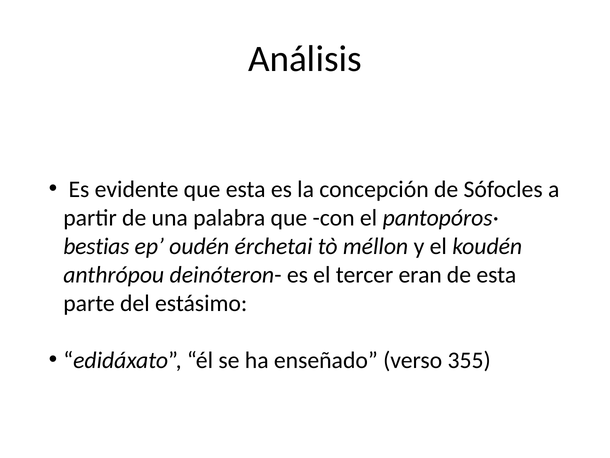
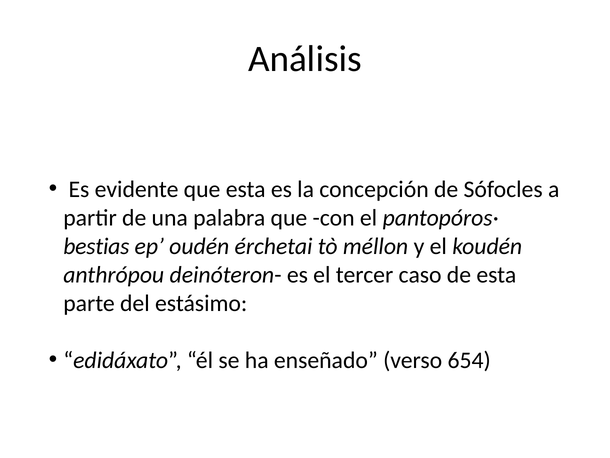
eran: eran -> caso
355: 355 -> 654
